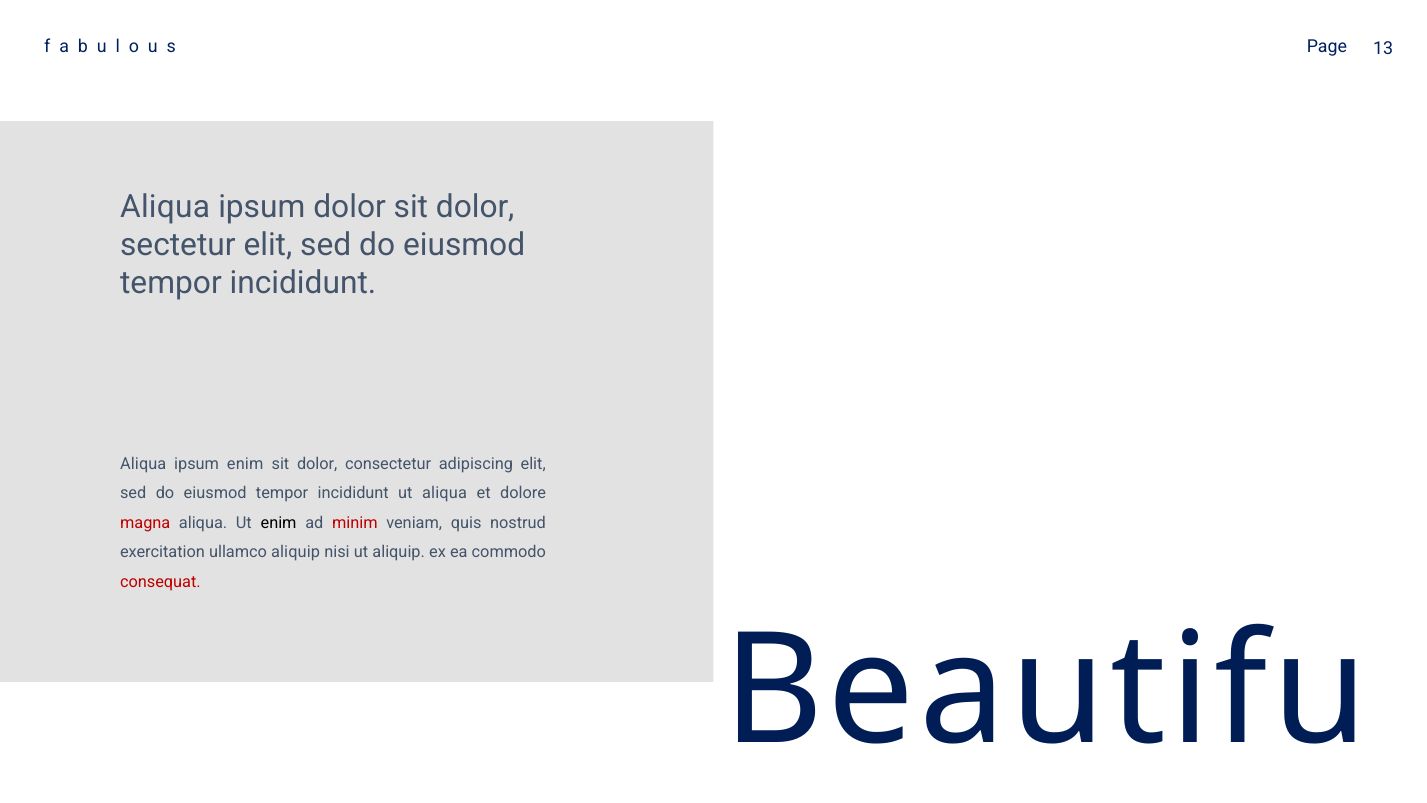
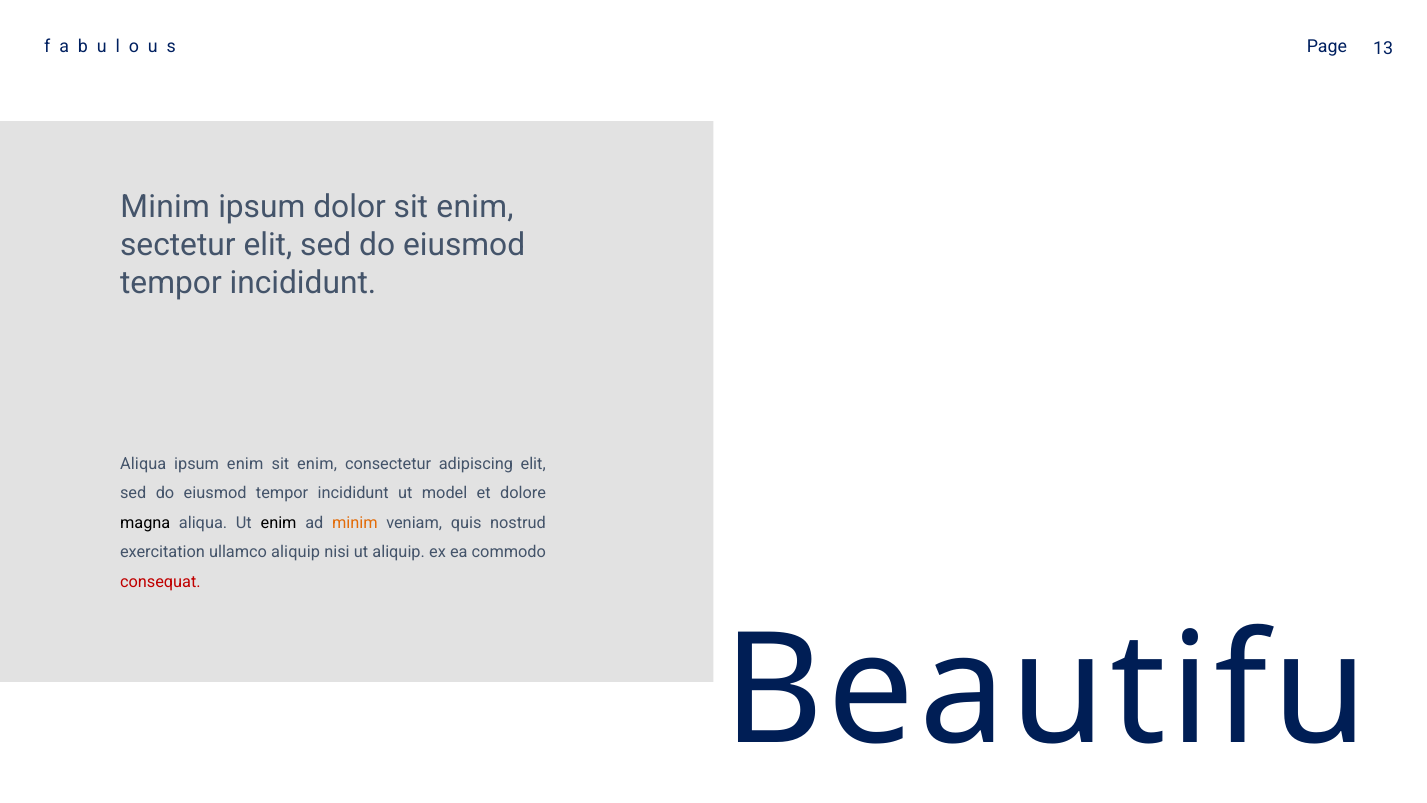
Aliqua at (165, 207): Aliqua -> Minim
dolor sit dolor: dolor -> enim
dolor at (317, 464): dolor -> enim
ut aliqua: aliqua -> model
magna colour: red -> black
minim at (355, 523) colour: red -> orange
